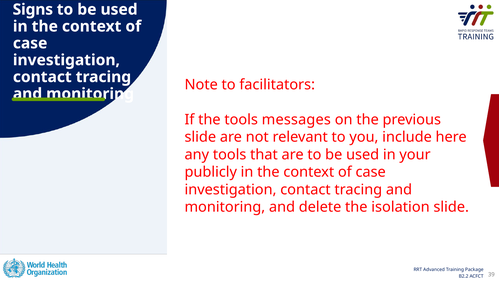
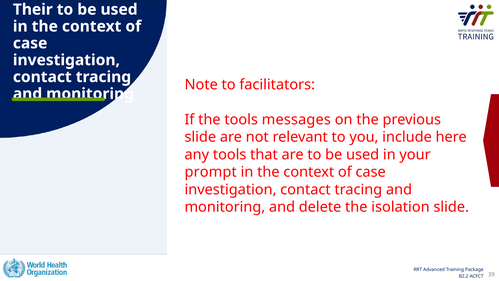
Signs: Signs -> Their
publicly: publicly -> prompt
